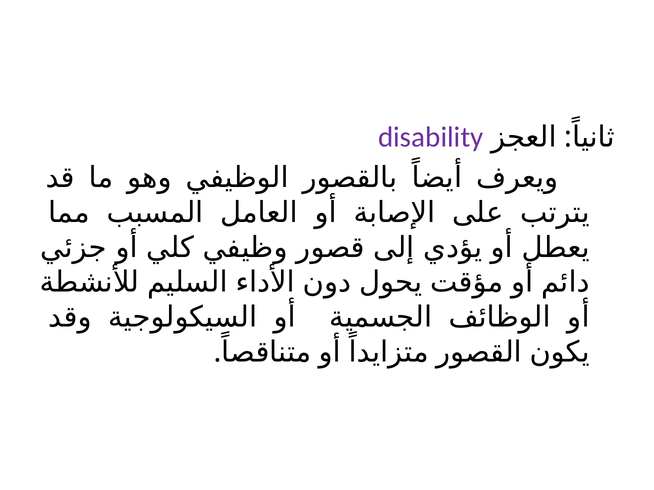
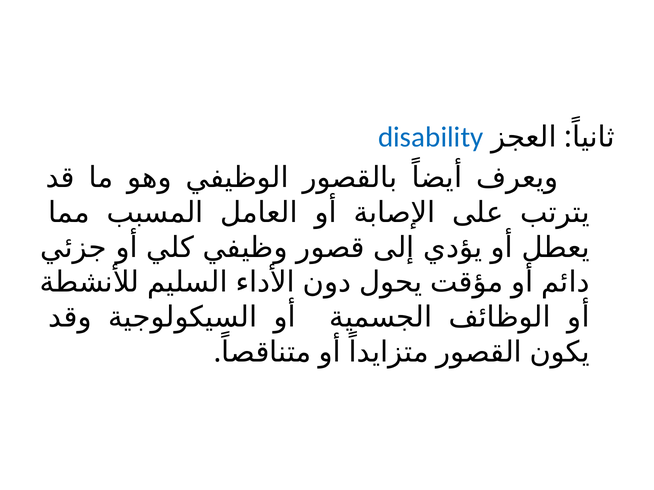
disability colour: purple -> blue
